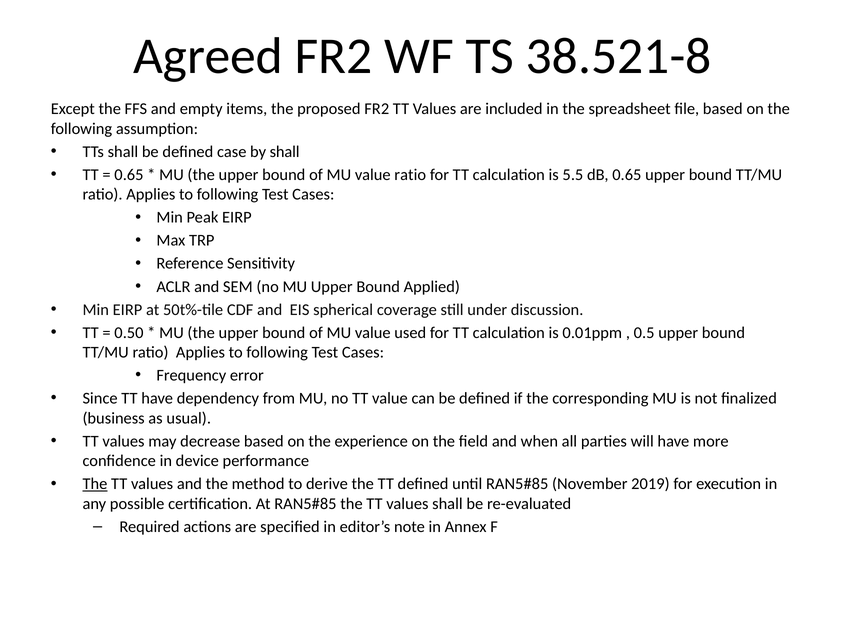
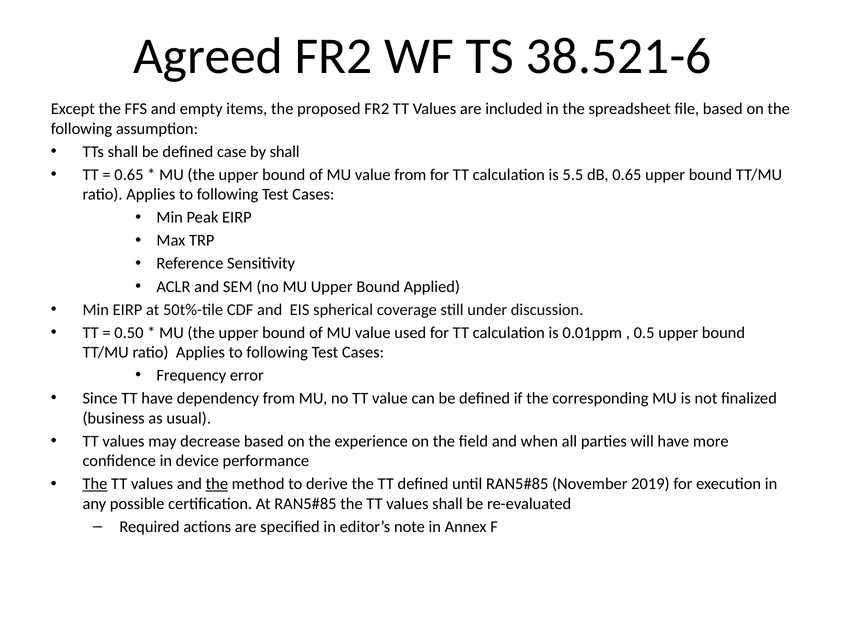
38.521-8: 38.521-8 -> 38.521-6
value ratio: ratio -> from
the at (217, 484) underline: none -> present
